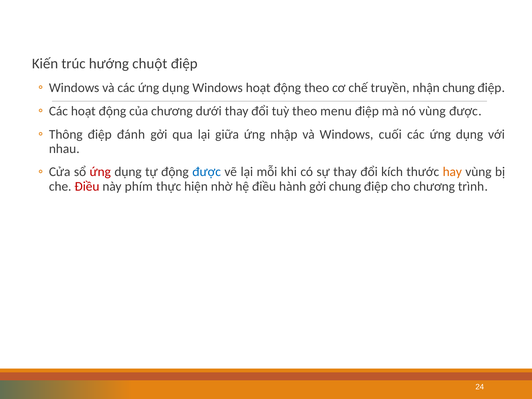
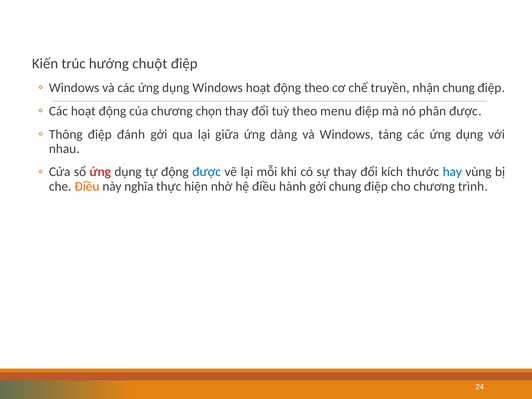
dưới: dưới -> chọn
nó vùng: vùng -> phân
nhập: nhập -> dàng
cuối: cuối -> tảng
hay colour: orange -> blue
Điều at (87, 186) colour: red -> orange
phím: phím -> nghĩa
